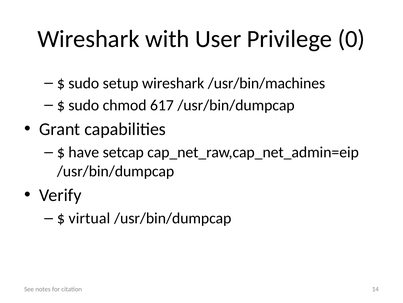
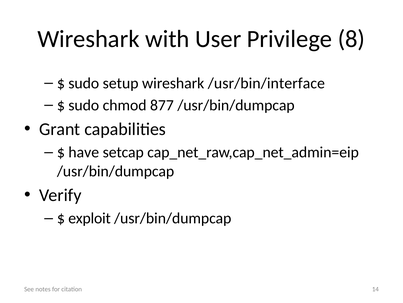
0: 0 -> 8
/usr/bin/machines: /usr/bin/machines -> /usr/bin/interface
617: 617 -> 877
virtual: virtual -> exploit
